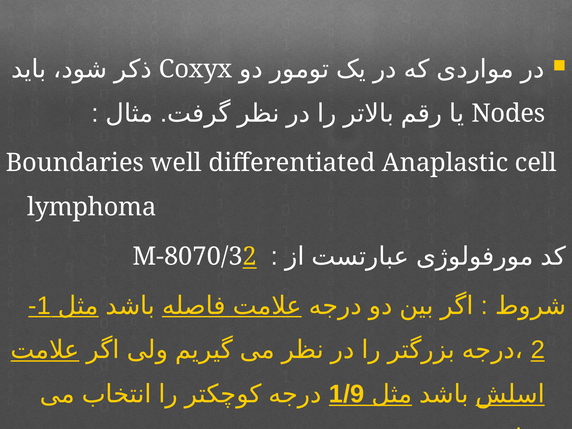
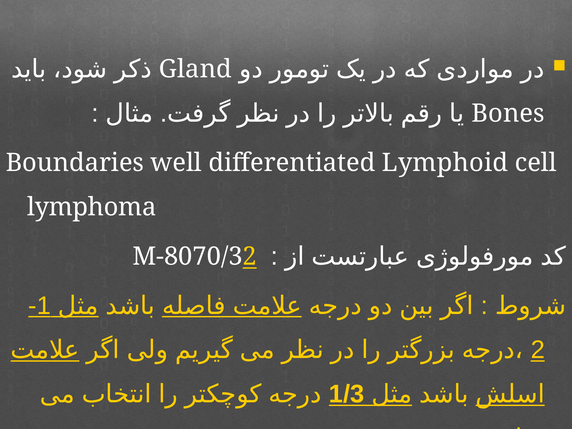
Coxyx: Coxyx -> Gland
Nodes: Nodes -> Bones
Anaplastic: Anaplastic -> Lymphoid
1/9: 1/9 -> 1/3
